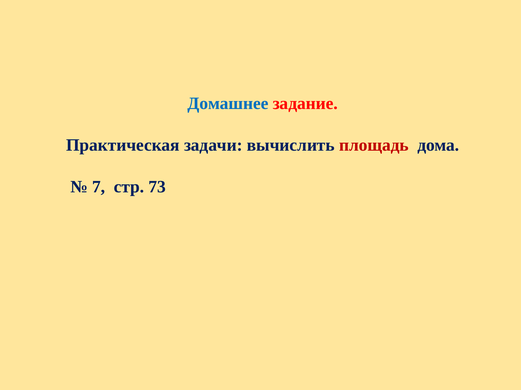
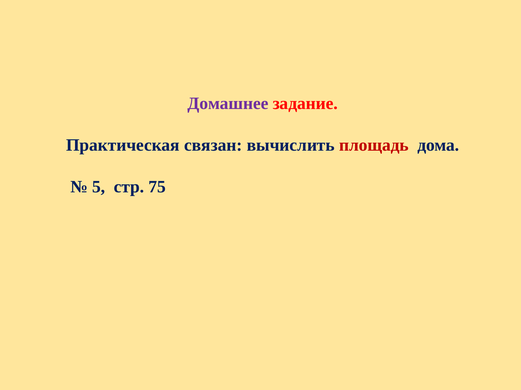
Домашнее colour: blue -> purple
задачи: задачи -> связан
7: 7 -> 5
73: 73 -> 75
